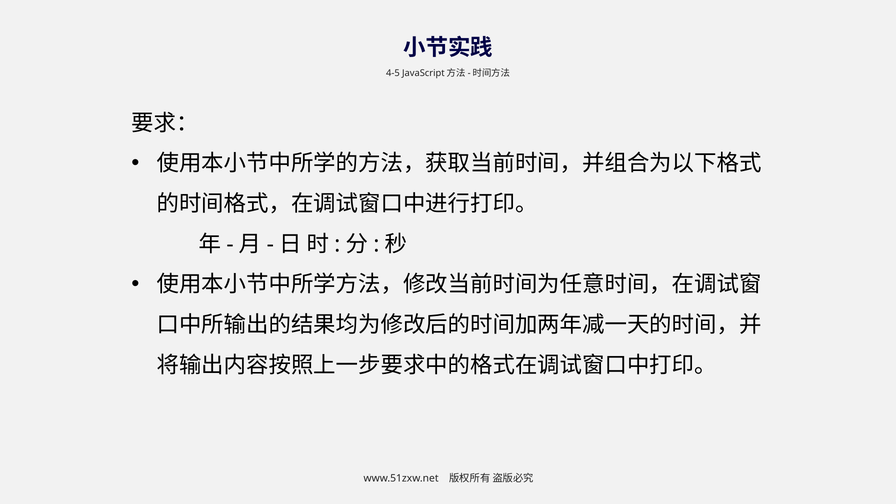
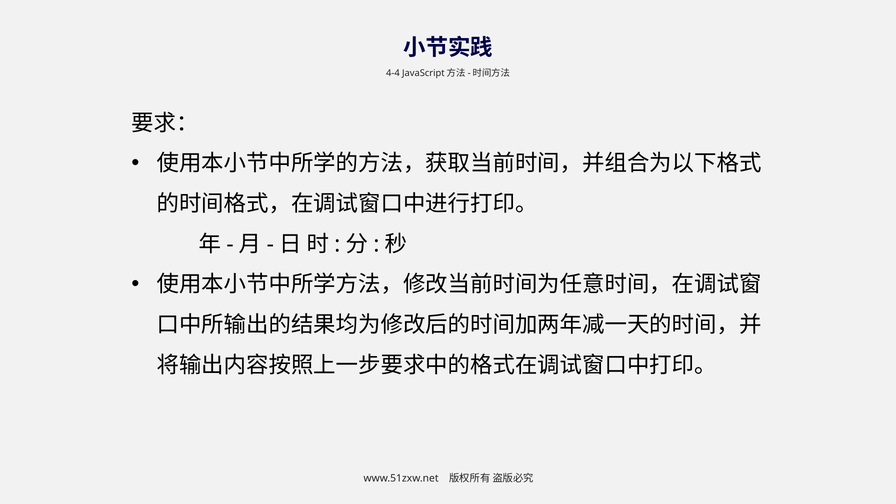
4-5: 4-5 -> 4-4
